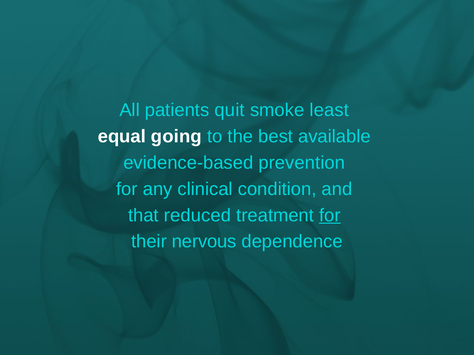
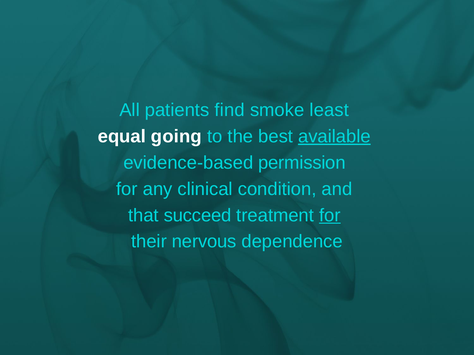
quit: quit -> find
available underline: none -> present
prevention: prevention -> permission
reduced: reduced -> succeed
